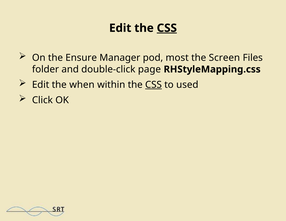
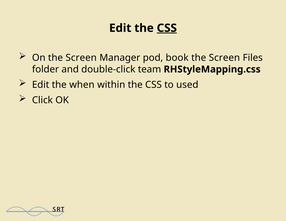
On the Ensure: Ensure -> Screen
most: most -> book
page: page -> team
CSS at (153, 85) underline: present -> none
